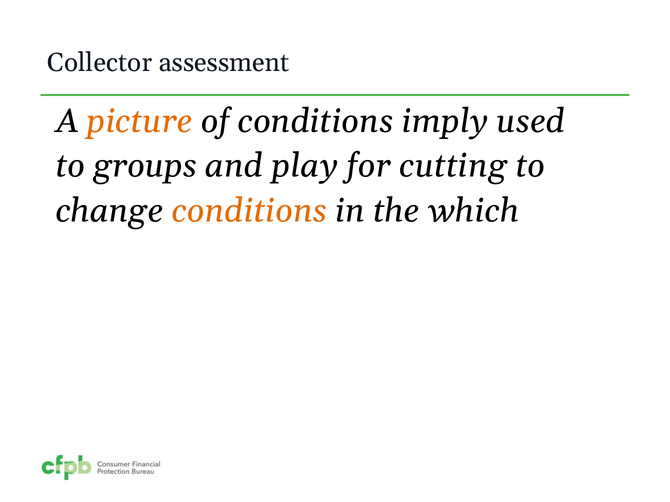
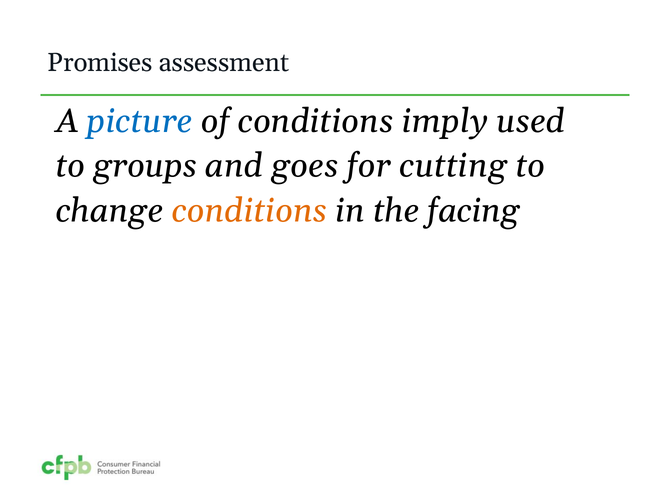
Collector: Collector -> Promises
picture colour: orange -> blue
play: play -> goes
which: which -> facing
